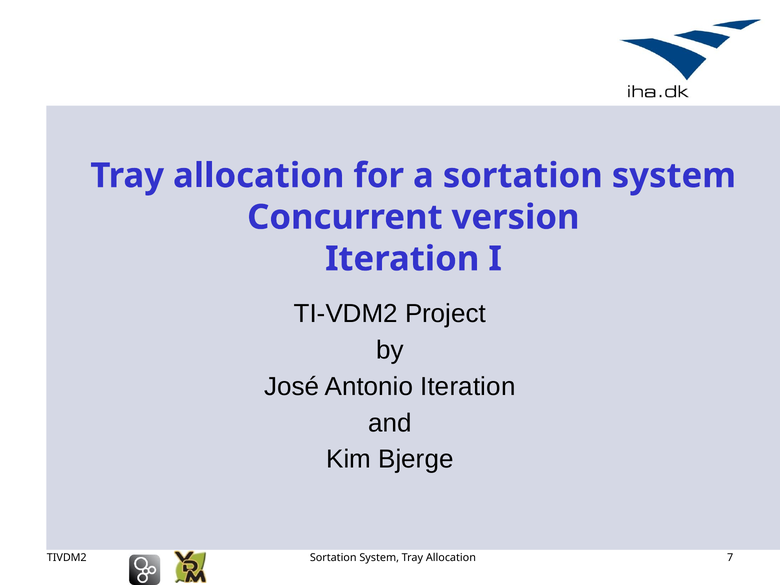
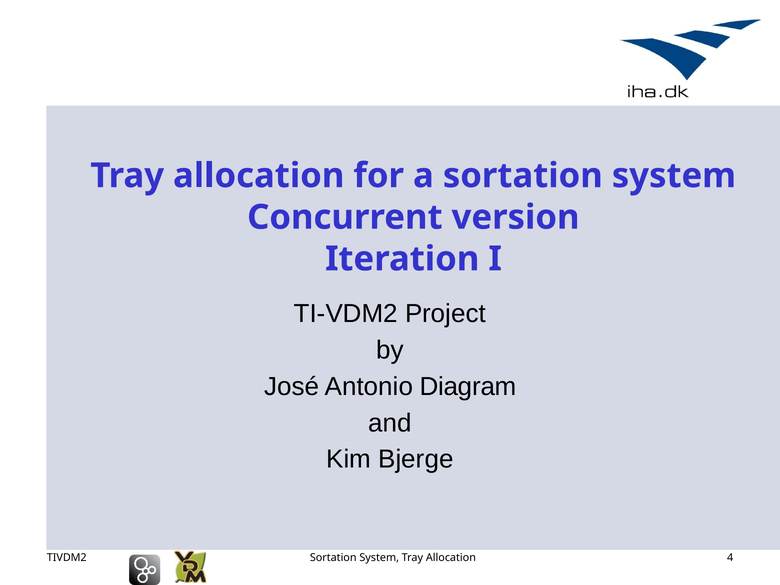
Antonio Iteration: Iteration -> Diagram
7: 7 -> 4
